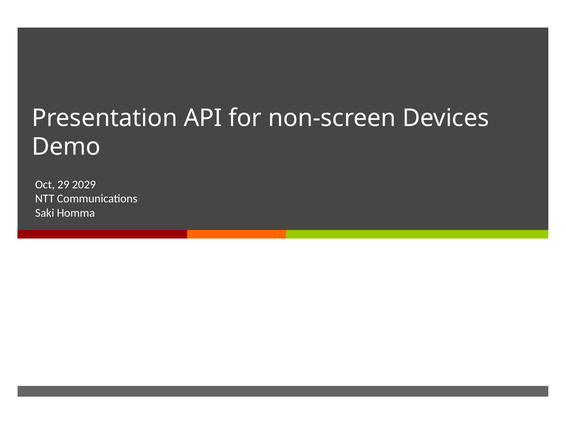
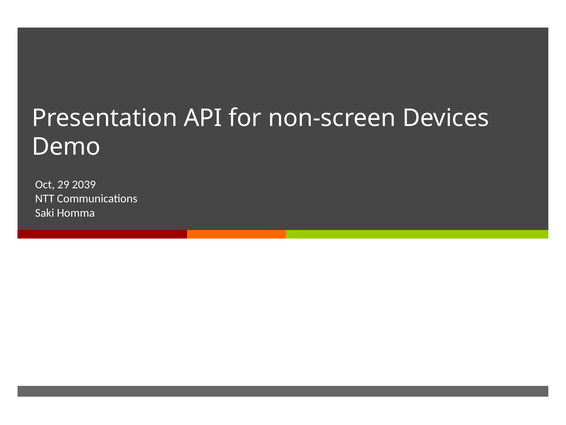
2029: 2029 -> 2039
